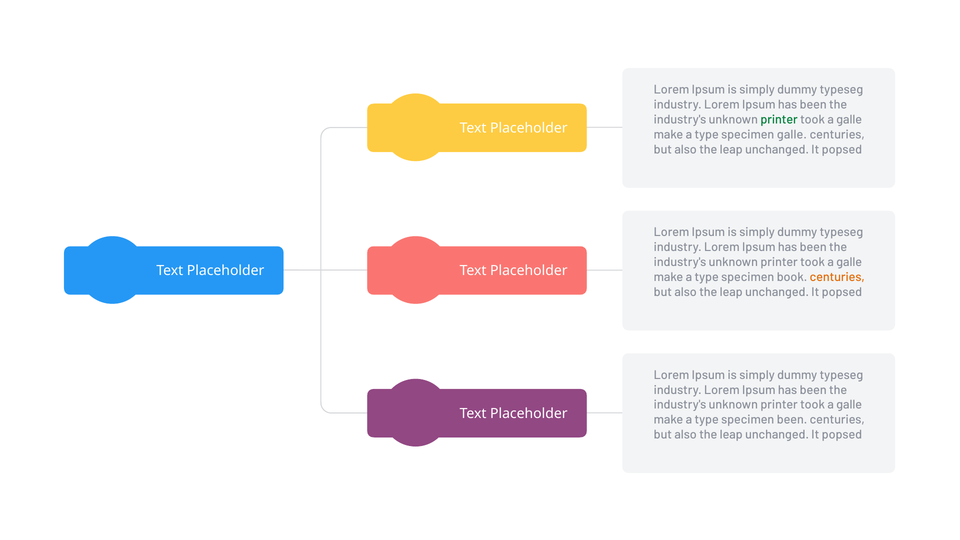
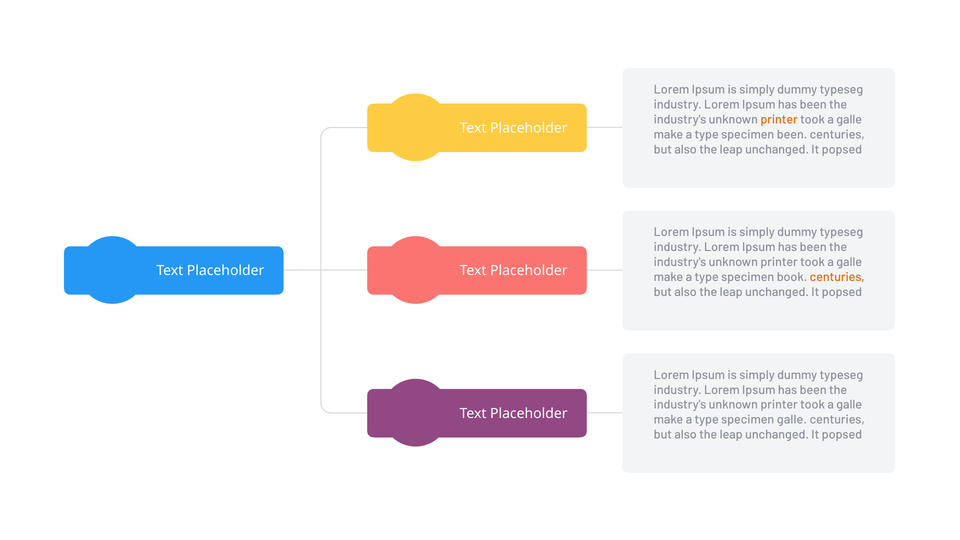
printer at (779, 120) colour: green -> orange
specimen galle: galle -> been
specimen been: been -> galle
